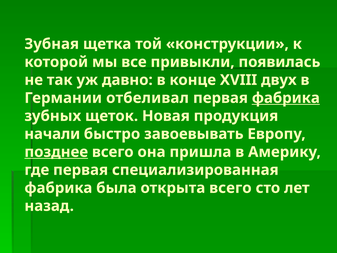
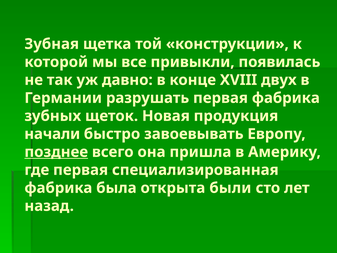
отбеливал: отбеливал -> разрушать
фабрика at (286, 98) underline: present -> none
открыта всего: всего -> были
